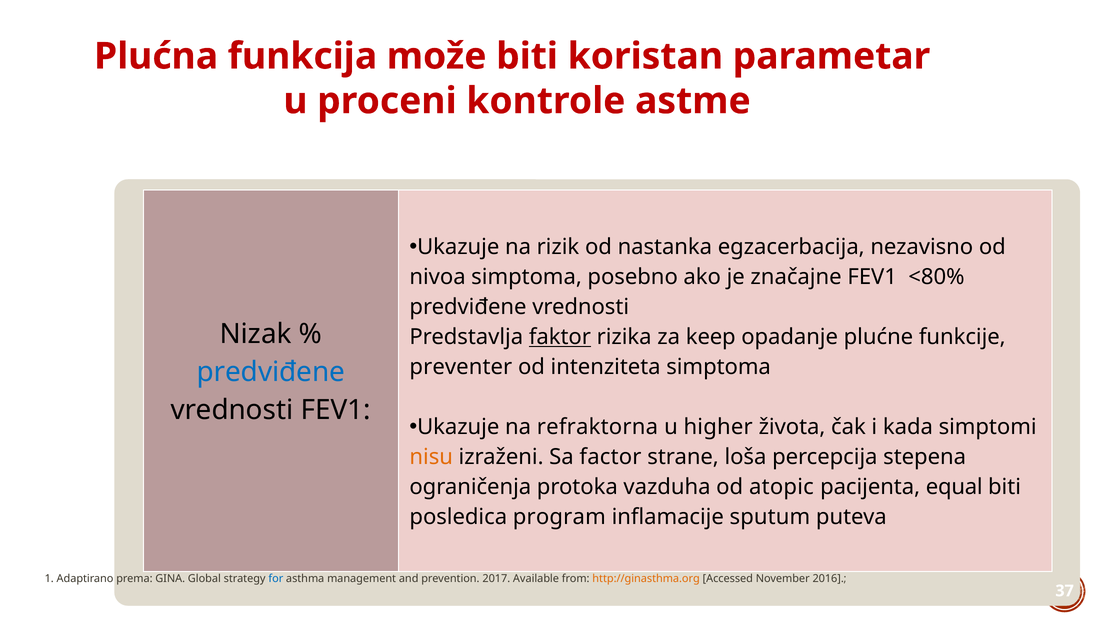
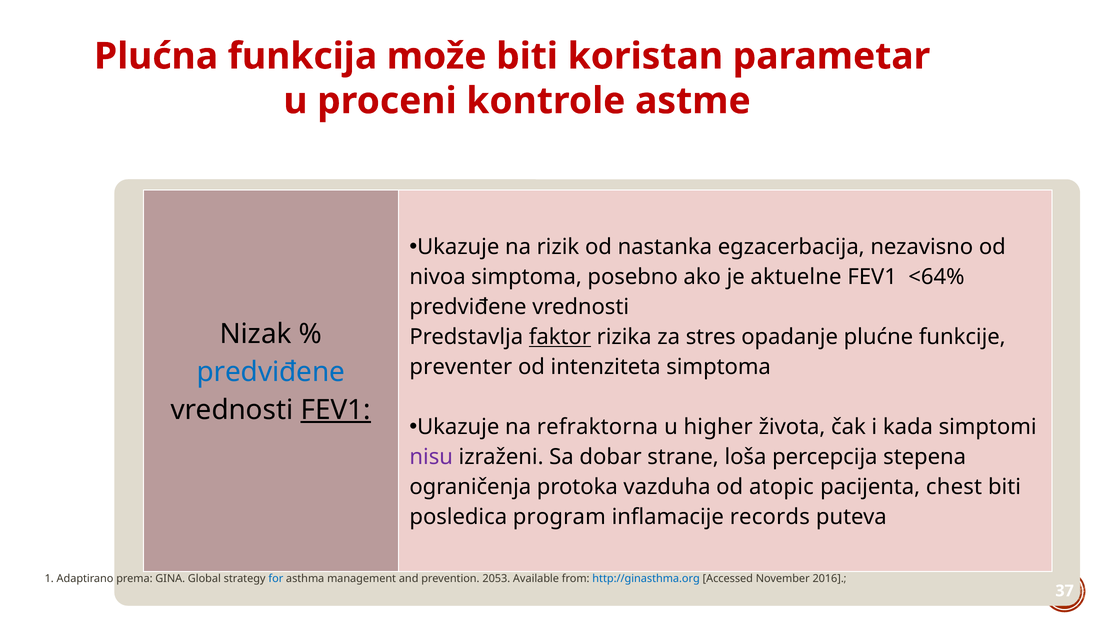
značajne: značajne -> aktuelne
<80%: <80% -> <64%
keep: keep -> stres
FEV1 at (336, 410) underline: none -> present
nisu colour: orange -> purple
factor: factor -> dobar
equal: equal -> chest
sputum: sputum -> records
2017: 2017 -> 2053
http://ginasthma.org colour: orange -> blue
